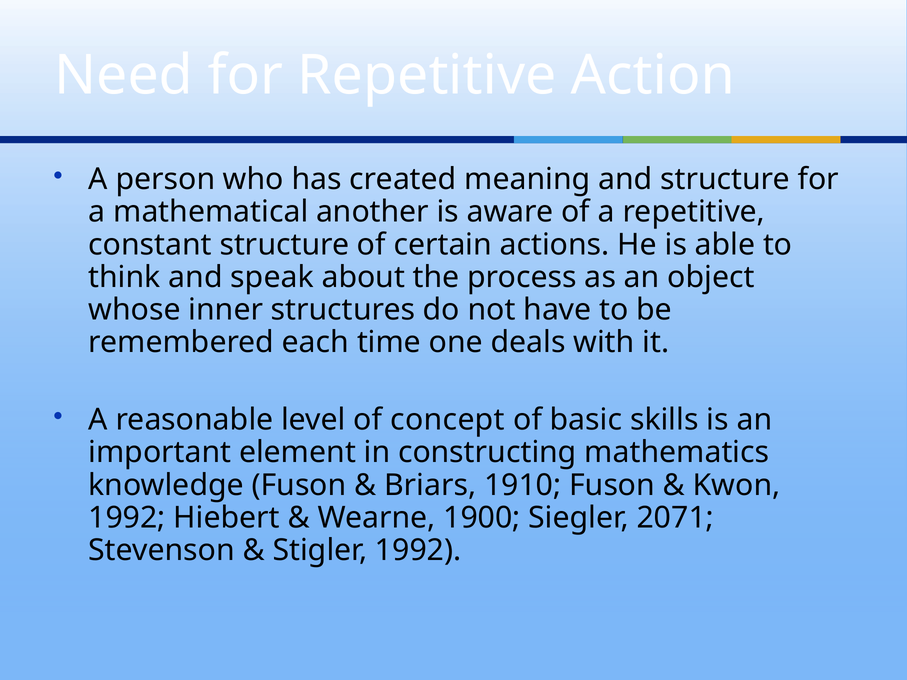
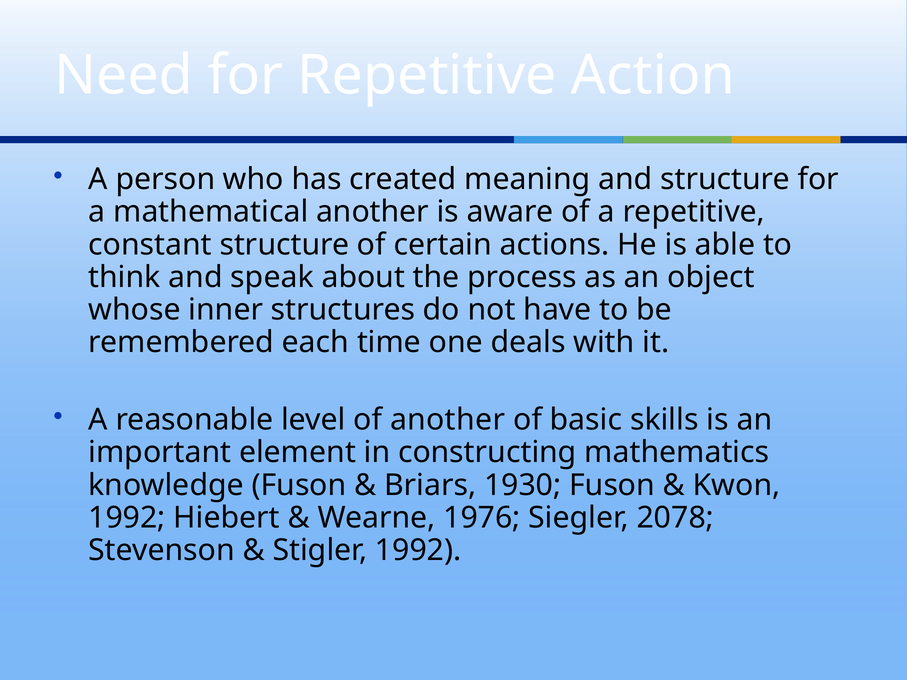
of concept: concept -> another
1910: 1910 -> 1930
1900: 1900 -> 1976
2071: 2071 -> 2078
